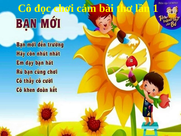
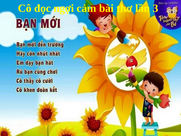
chơi: chơi -> ngợi
1: 1 -> 3
